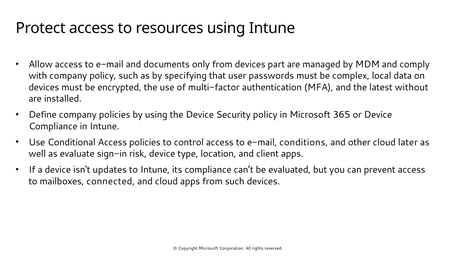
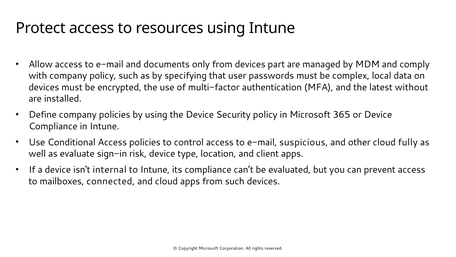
conditions: conditions -> suspicious
later: later -> fully
updates: updates -> internal
